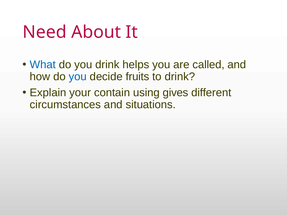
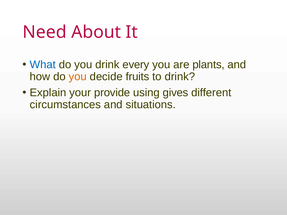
helps: helps -> every
called: called -> plants
you at (78, 77) colour: blue -> orange
contain: contain -> provide
